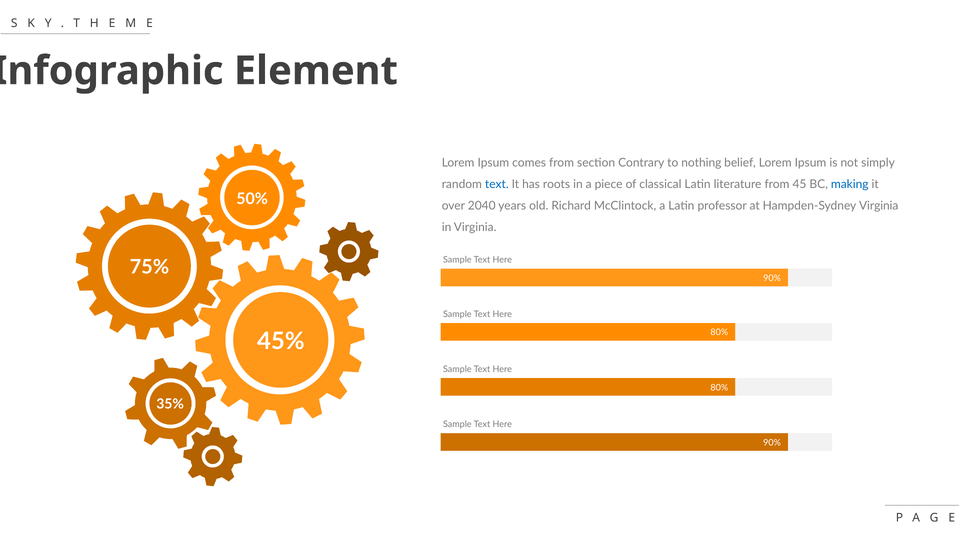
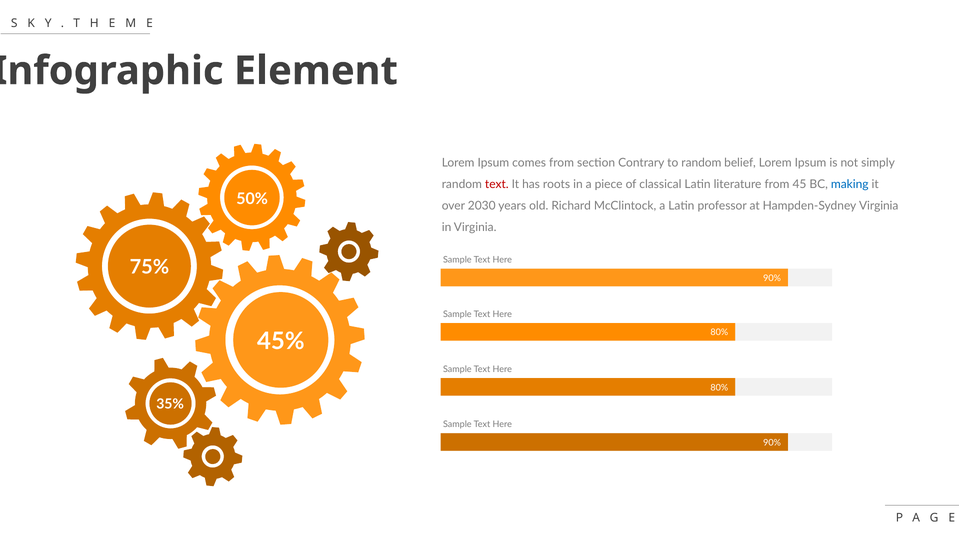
to nothing: nothing -> random
text at (497, 184) colour: blue -> red
2040: 2040 -> 2030
